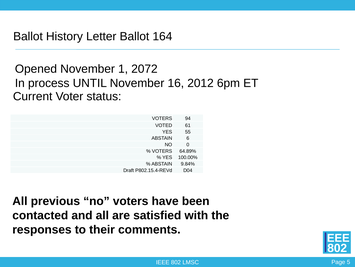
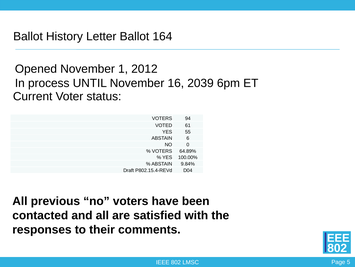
2072: 2072 -> 2012
2012: 2012 -> 2039
